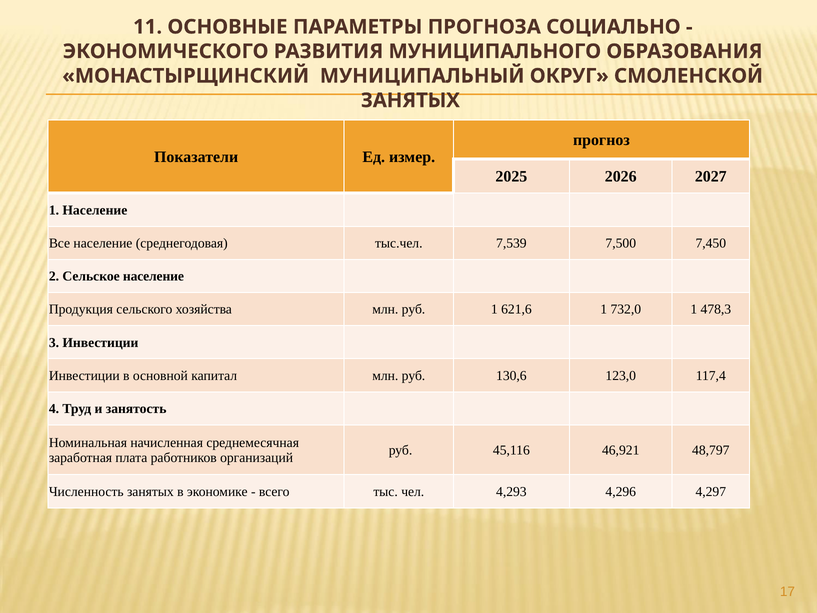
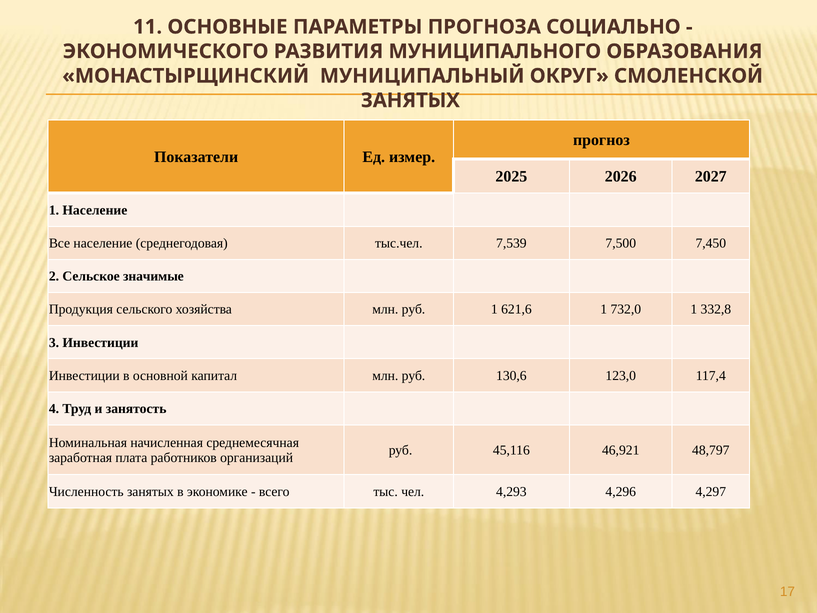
Сельское население: население -> значимые
478,3: 478,3 -> 332,8
